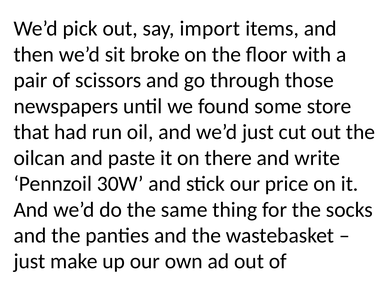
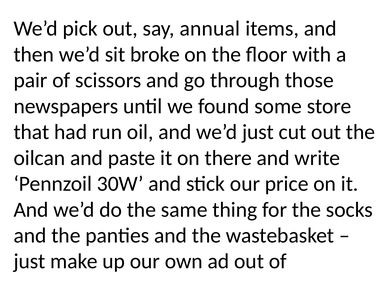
import: import -> annual
